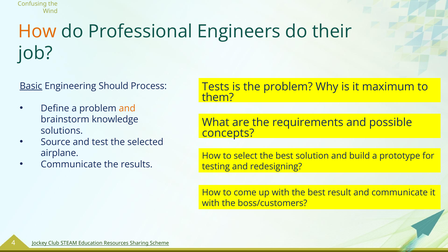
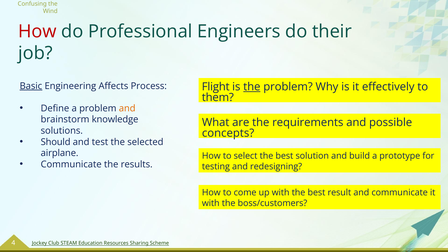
How at (37, 31) colour: orange -> red
Should: Should -> Affects
Tests: Tests -> Flight
the at (252, 87) underline: none -> present
maximum: maximum -> effectively
Source: Source -> Should
